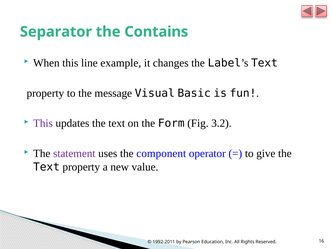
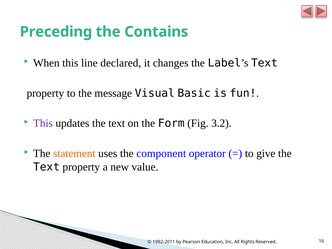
Separator: Separator -> Preceding
example: example -> declared
statement colour: purple -> orange
